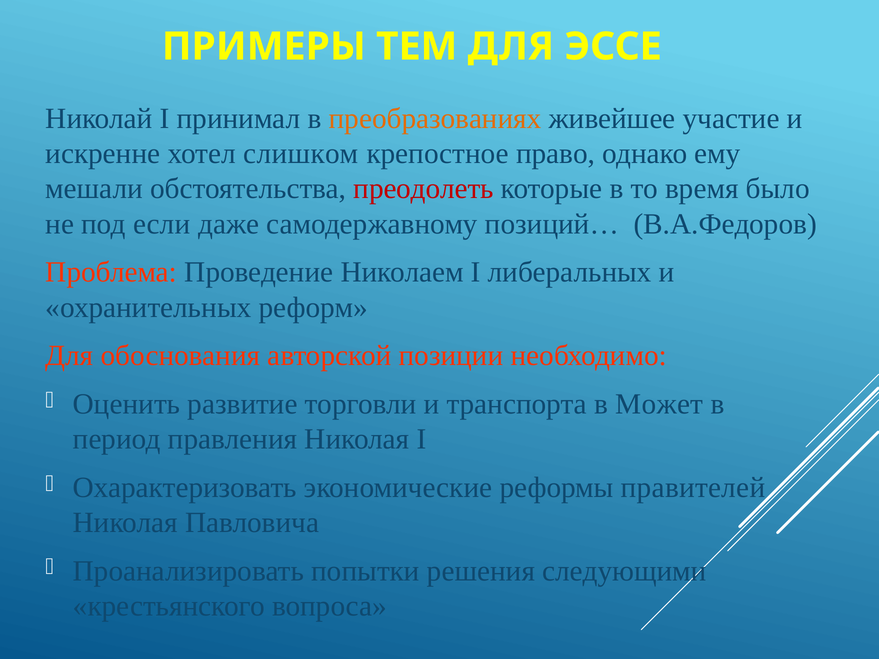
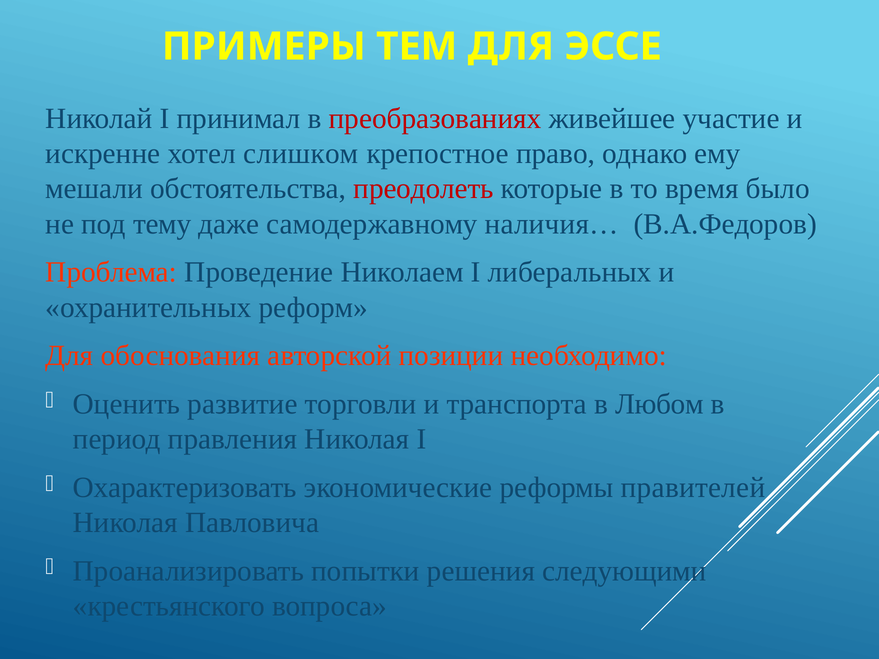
преобразованиях colour: orange -> red
если: если -> тему
позиций…: позиций… -> наличия…
Может: Может -> Любом
